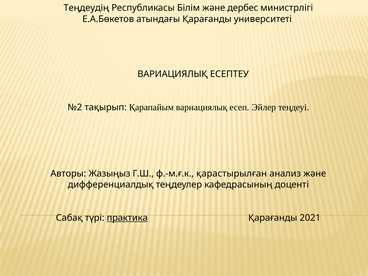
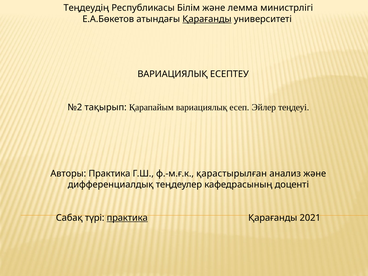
дербес: дербес -> лемма
Қарағанды at (207, 19) underline: none -> present
Авторы Жазыңыз: Жазыңыз -> Практика
